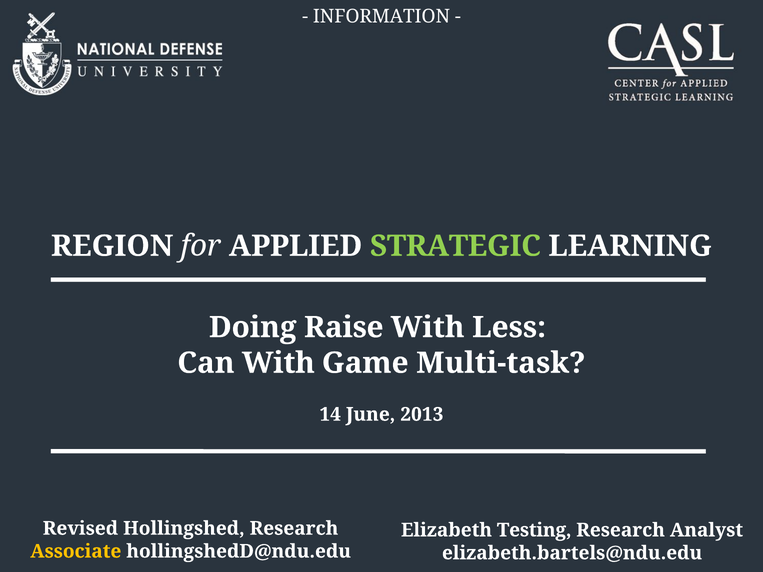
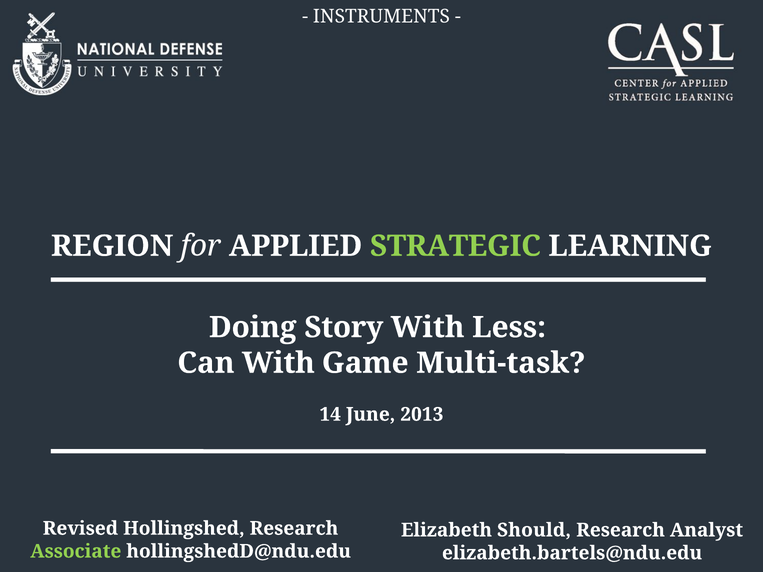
INFORMATION: INFORMATION -> INSTRUMENTS
Raise: Raise -> Story
Testing: Testing -> Should
Associate colour: yellow -> light green
